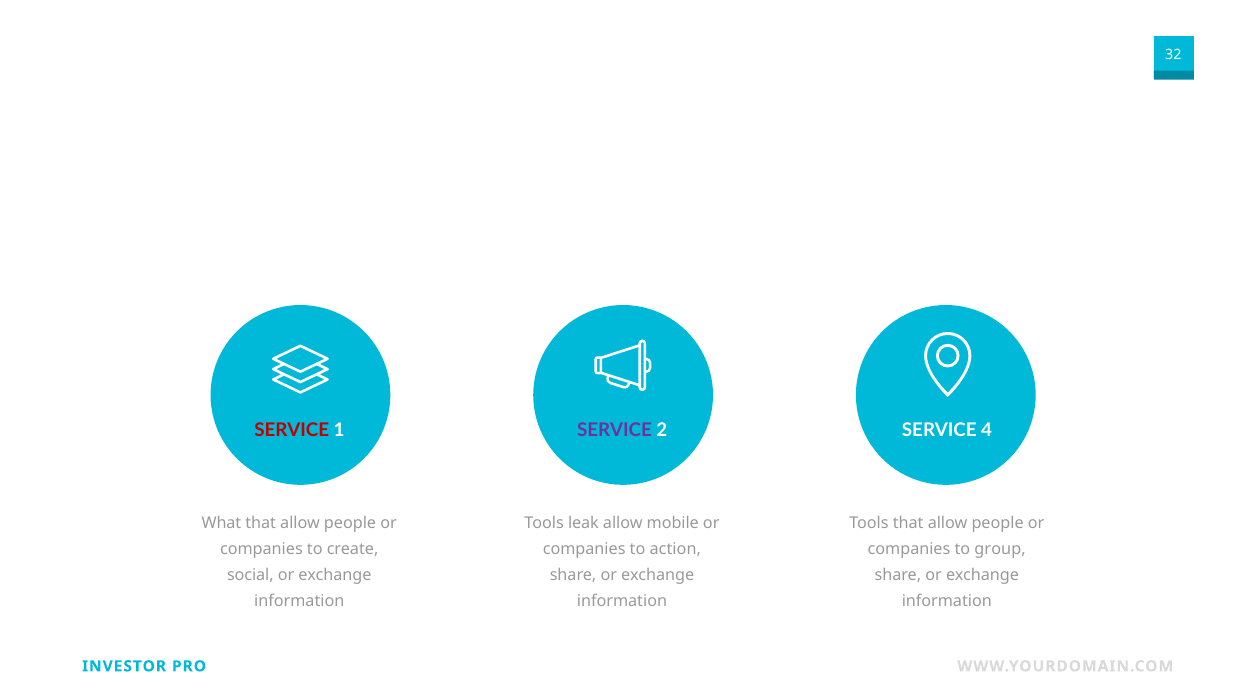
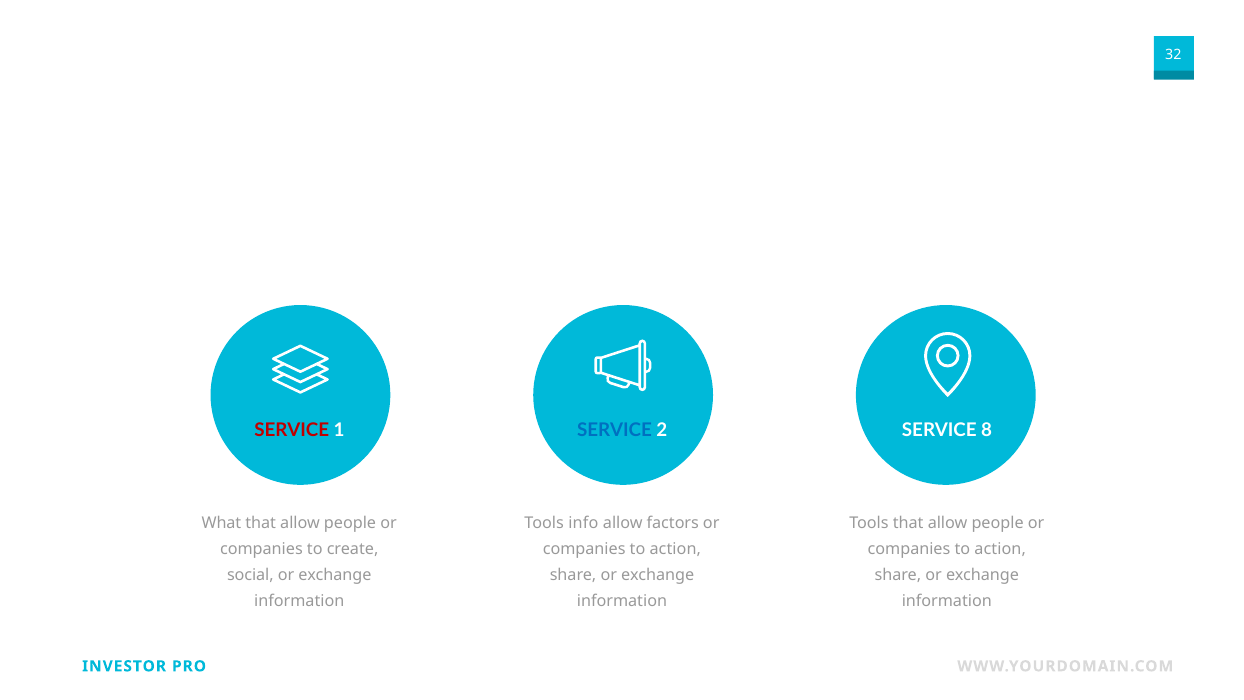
SERVICE at (614, 431) colour: purple -> blue
4: 4 -> 8
leak: leak -> info
mobile: mobile -> factors
group at (1000, 549): group -> action
